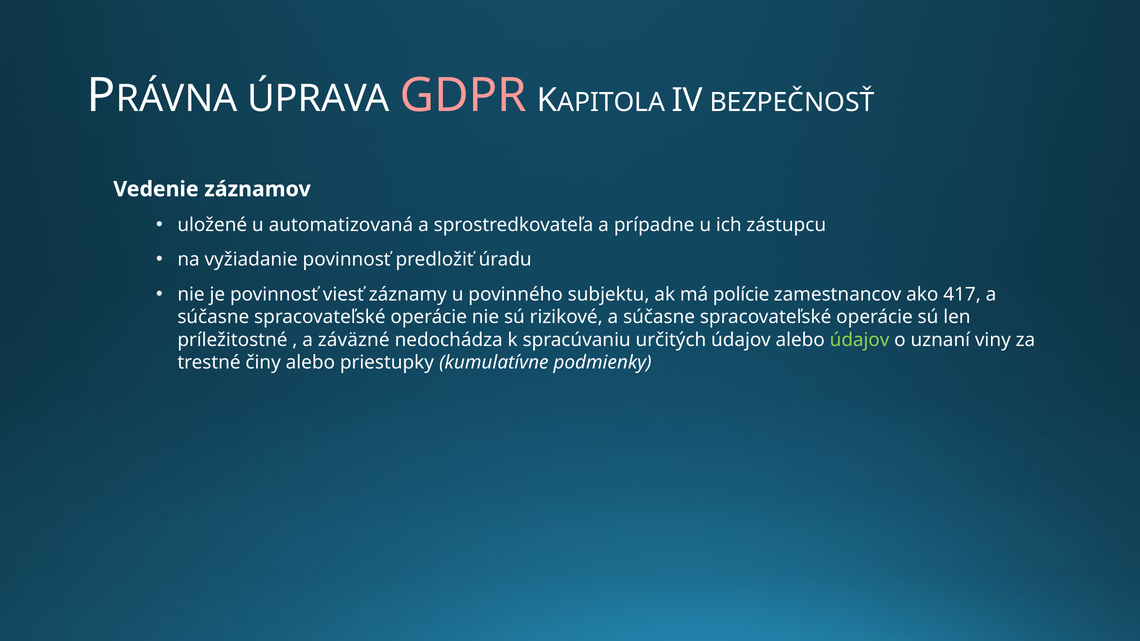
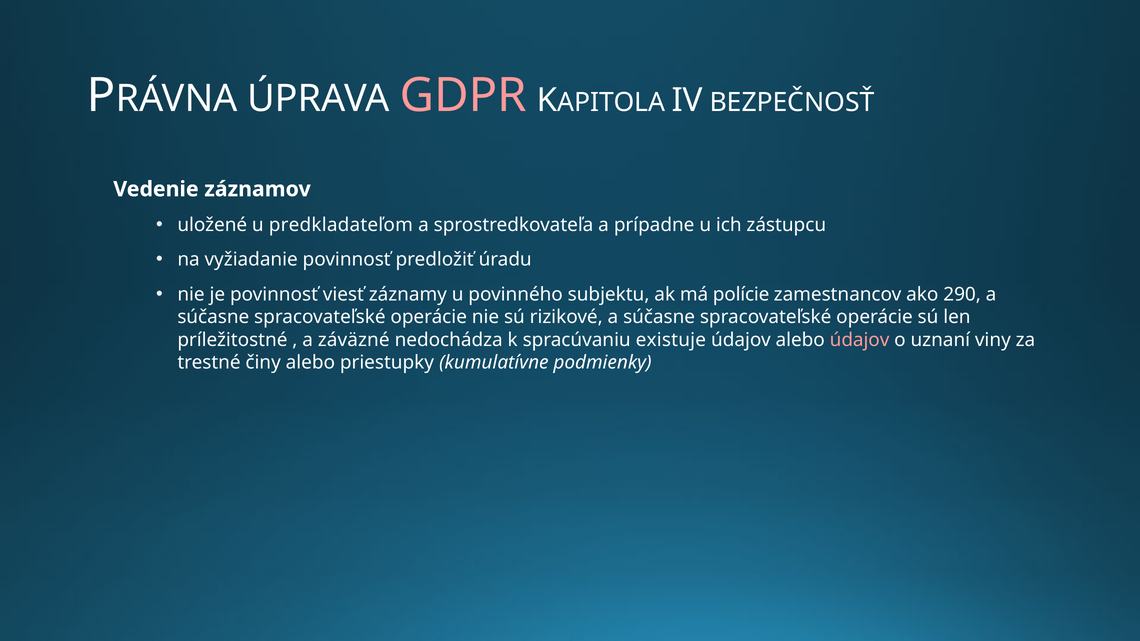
automatizovaná: automatizovaná -> predkladateľom
417: 417 -> 290
určitých: určitých -> existuje
údajov at (860, 340) colour: light green -> pink
